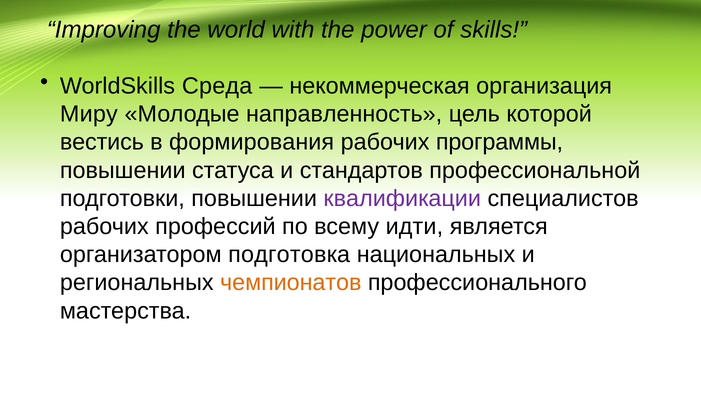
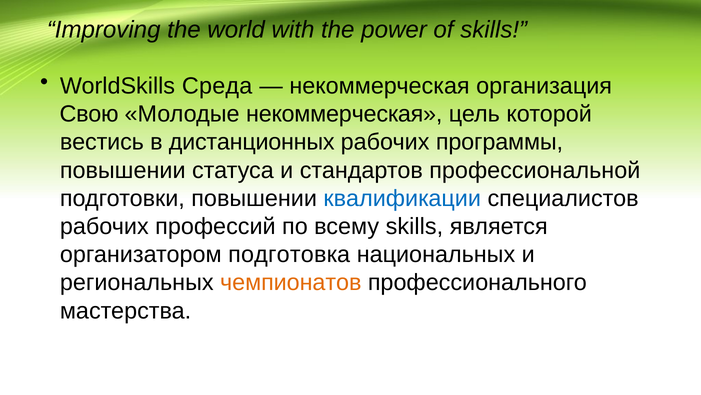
Миру: Миру -> Свою
Молодые направленность: направленность -> некоммерческая
формирования: формирования -> дистанционных
квалификации colour: purple -> blue
всему идти: идти -> skills
